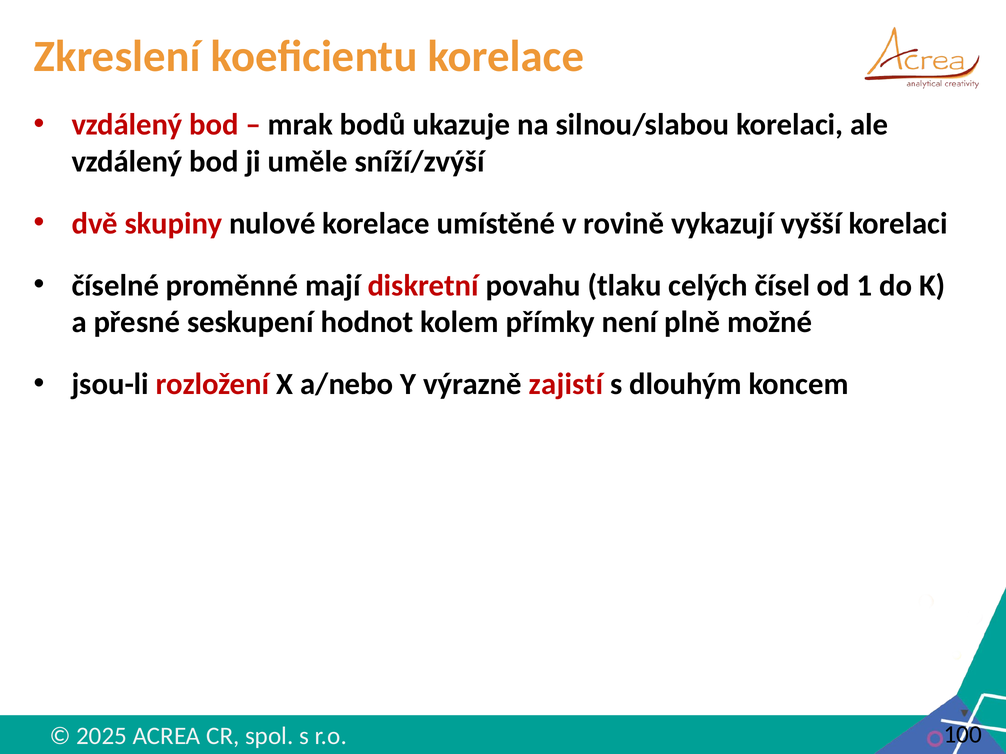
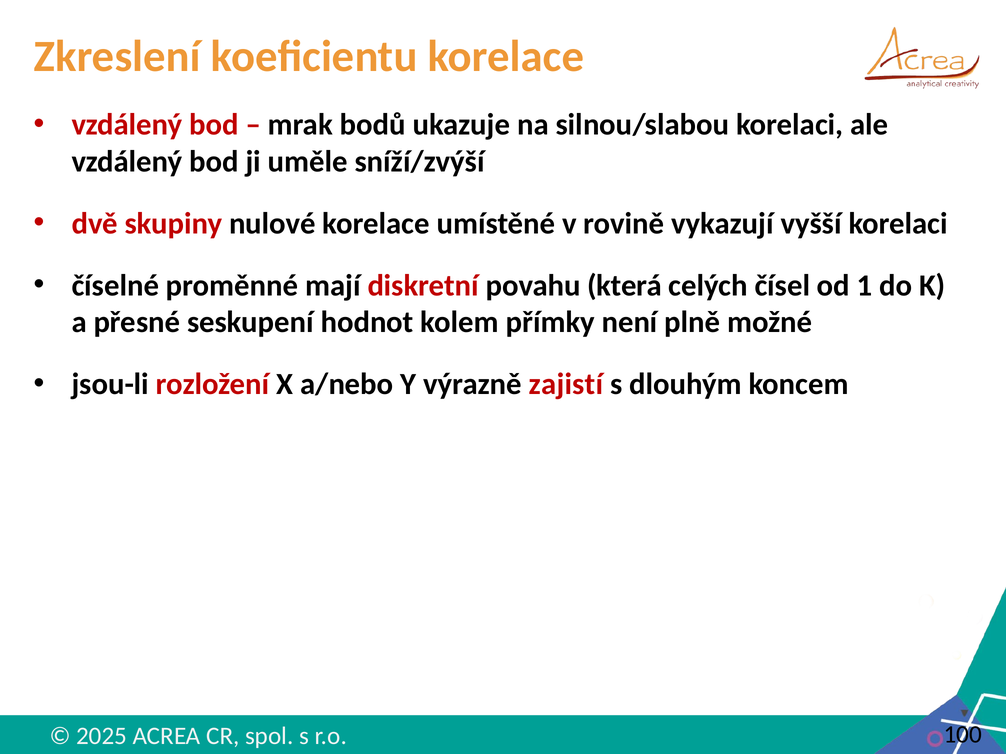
tlaku: tlaku -> která
